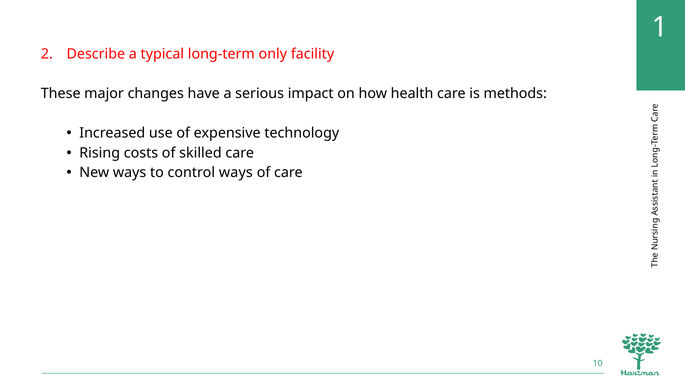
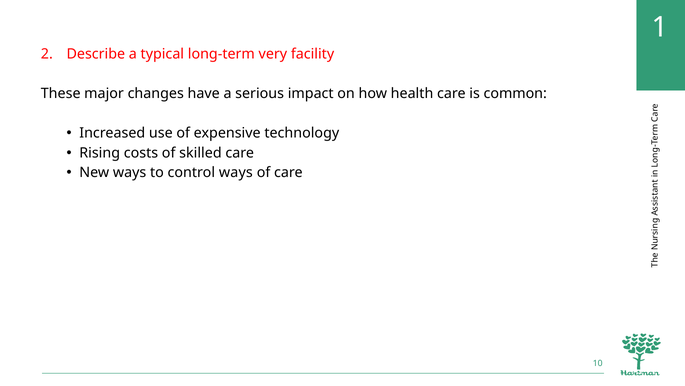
only: only -> very
methods: methods -> common
